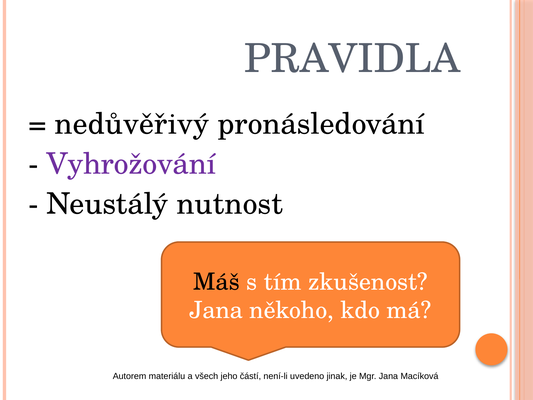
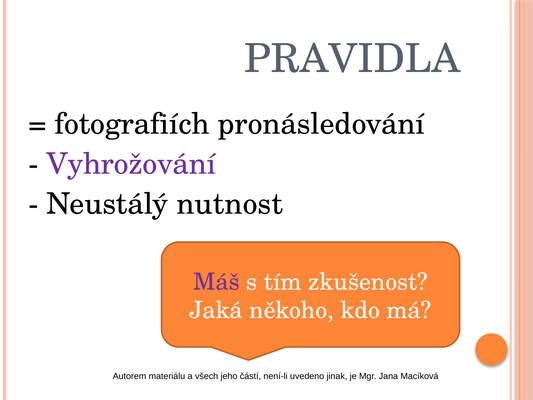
nedůvěřivý: nedůvěřivý -> fotografiích
Máš colour: black -> purple
Jana at (216, 310): Jana -> Jaká
